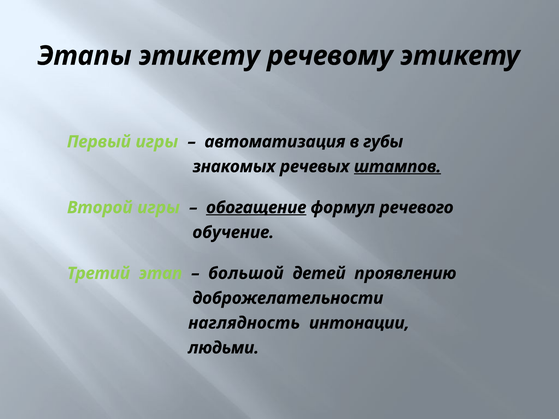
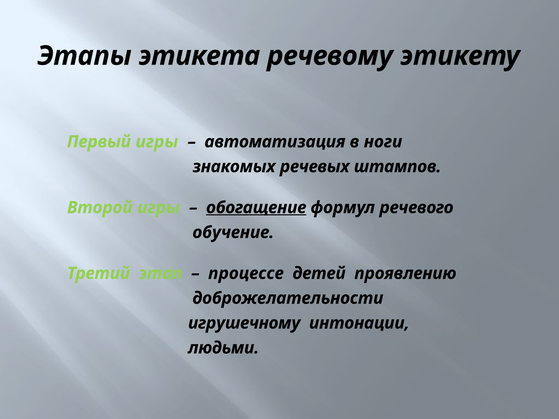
Этапы этикету: этикету -> этикета
губы: губы -> ноги
штампов underline: present -> none
большой: большой -> процессе
наглядность: наглядность -> игрушечному
